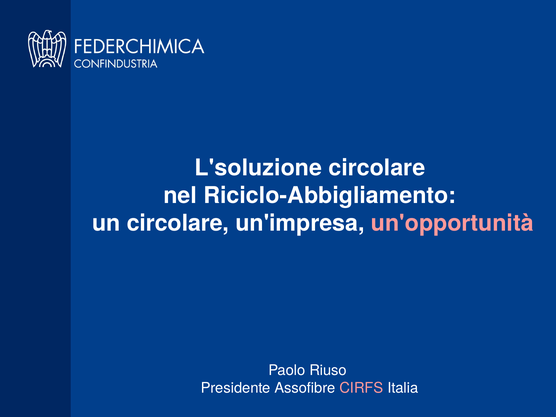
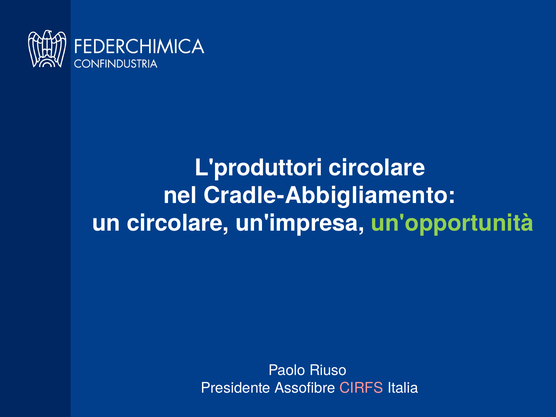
L'soluzione: L'soluzione -> L'produttori
Riciclo-Abbigliamento: Riciclo-Abbigliamento -> Cradle-Abbigliamento
un'opportunità colour: pink -> light green
